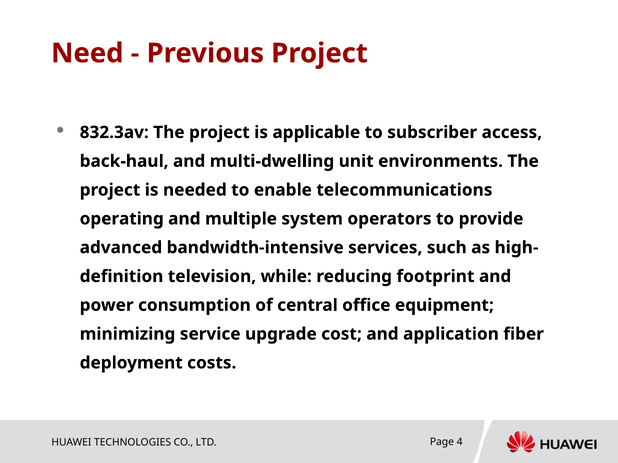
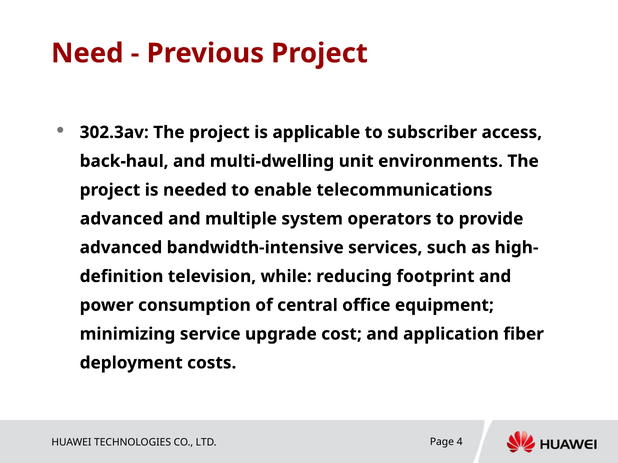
832.3av: 832.3av -> 302.3av
operating at (122, 219): operating -> advanced
